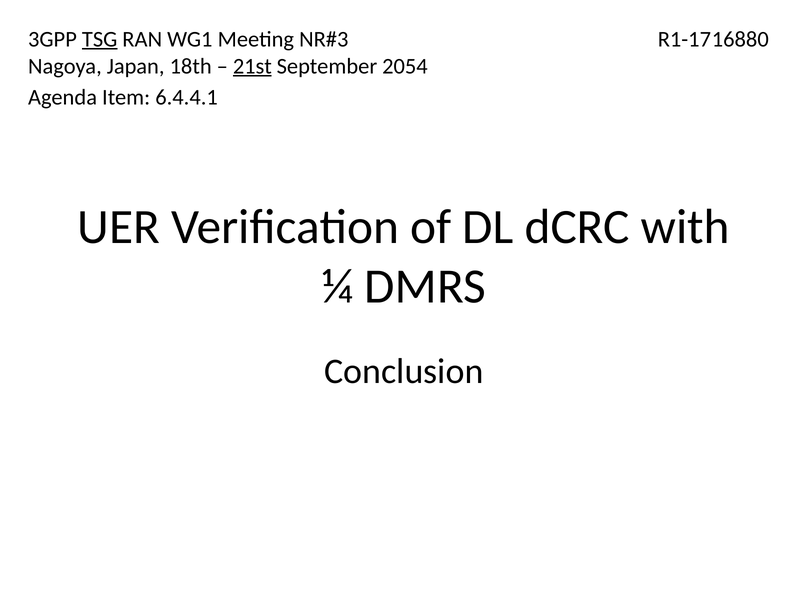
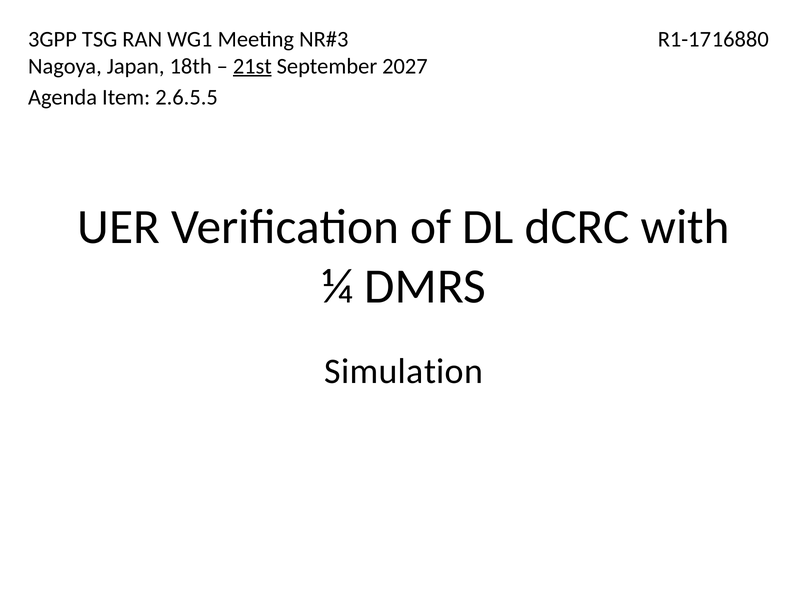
TSG underline: present -> none
2054: 2054 -> 2027
6.4.4.1: 6.4.4.1 -> 2.6.5.5
Conclusion: Conclusion -> Simulation
